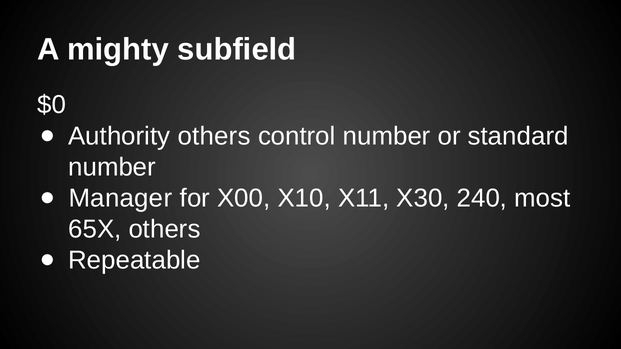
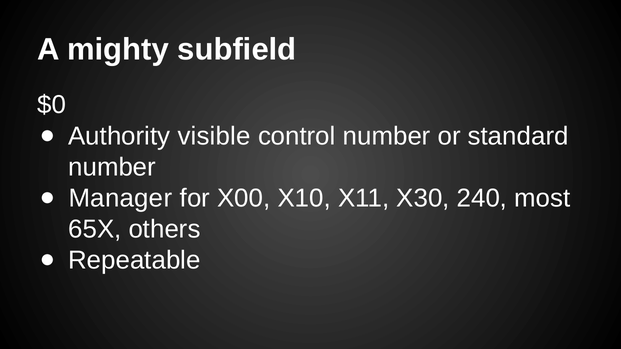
Authority others: others -> visible
